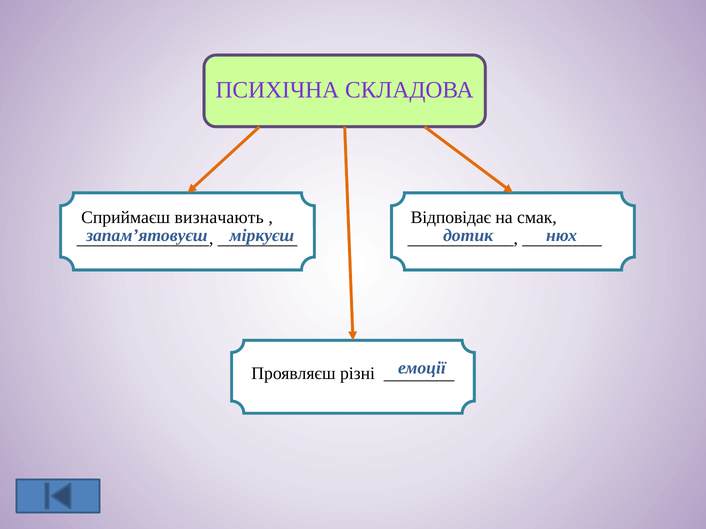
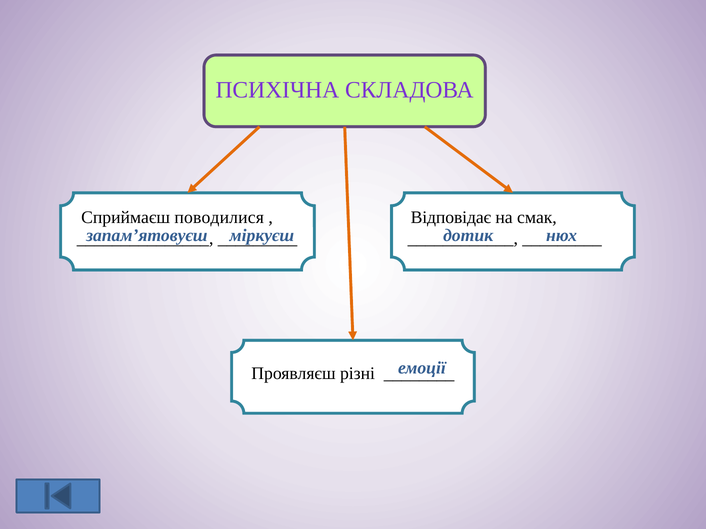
визначають: визначають -> поводилися
